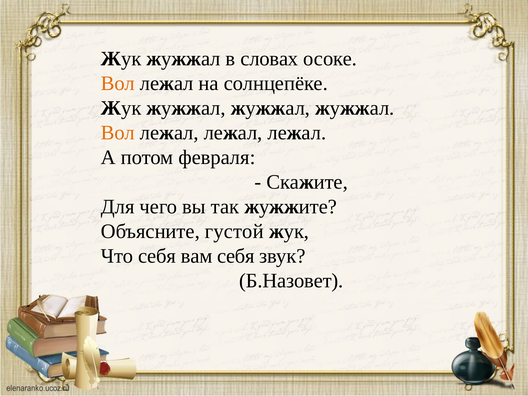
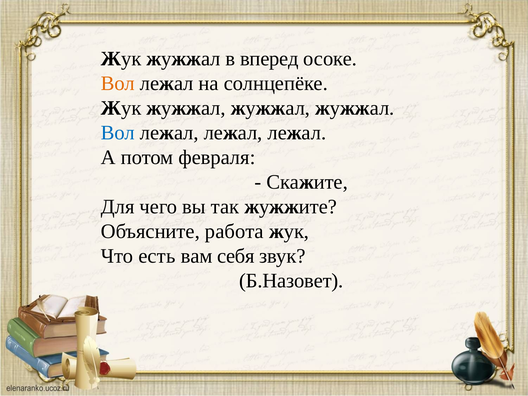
словах: словах -> вперед
Вол at (118, 133) colour: orange -> blue
густой: густой -> работа
Что себя: себя -> есть
